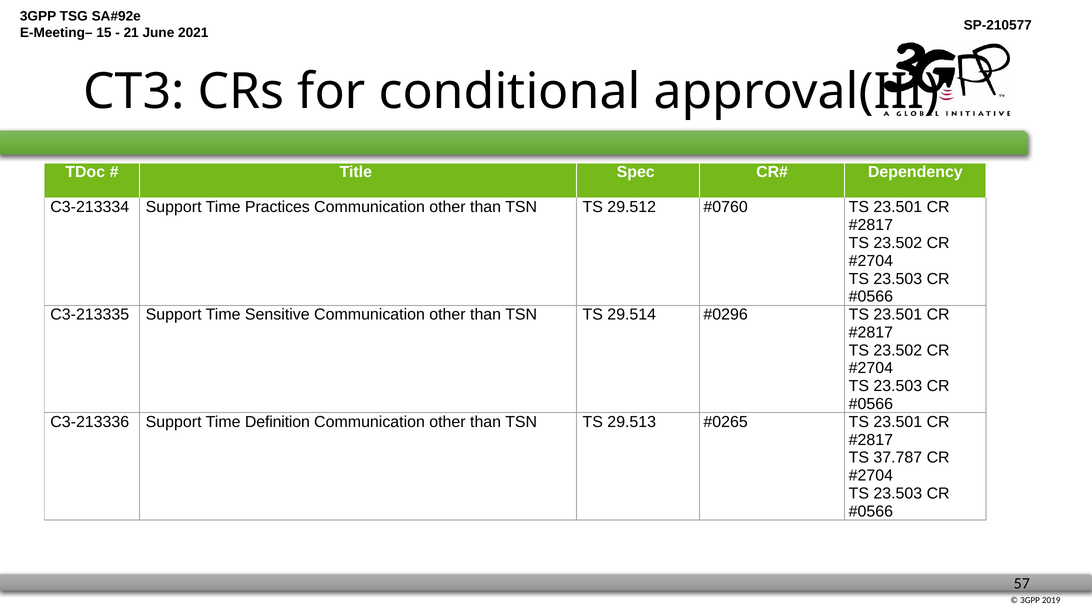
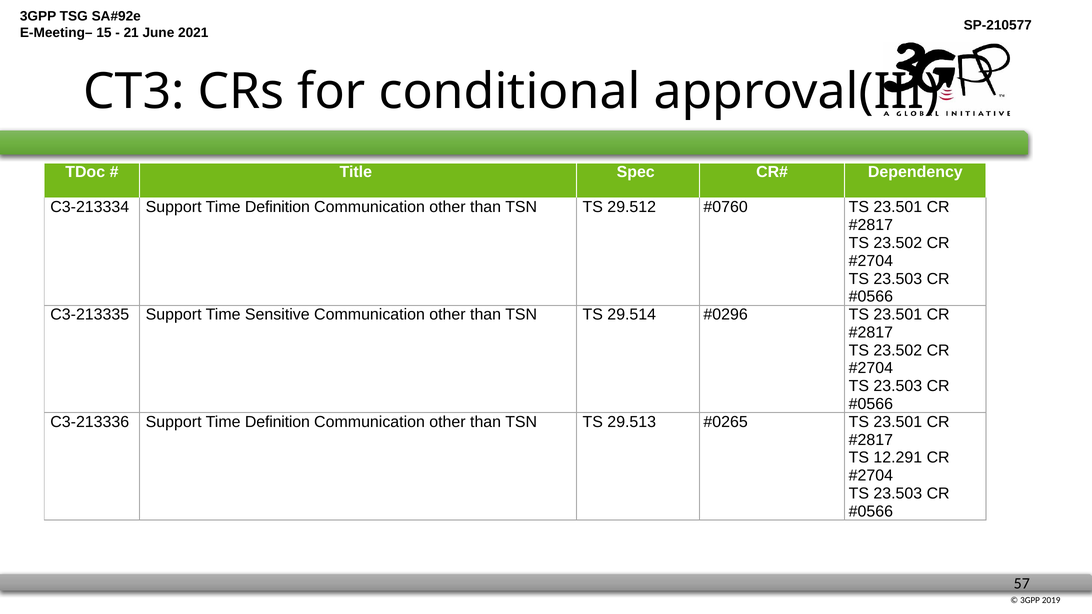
C3-213334 Support Time Practices: Practices -> Definition
37.787: 37.787 -> 12.291
